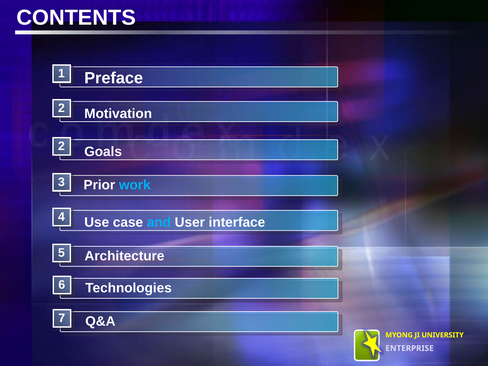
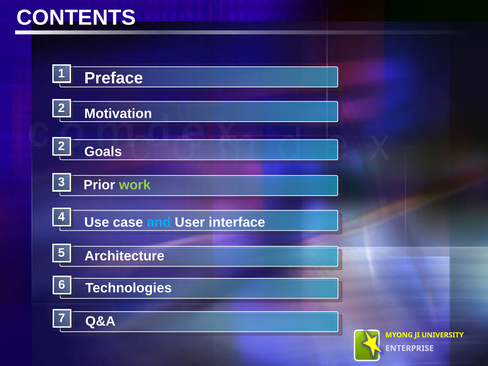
work colour: light blue -> light green
